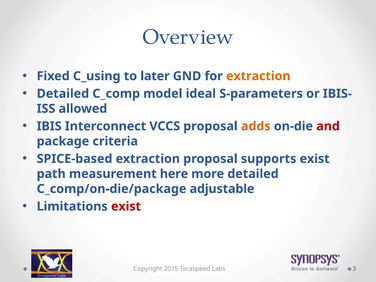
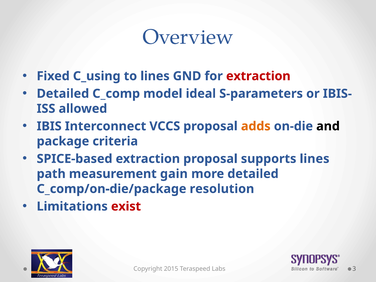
to later: later -> lines
extraction at (258, 76) colour: orange -> red
and colour: red -> black
supports exist: exist -> lines
here: here -> gain
adjustable: adjustable -> resolution
